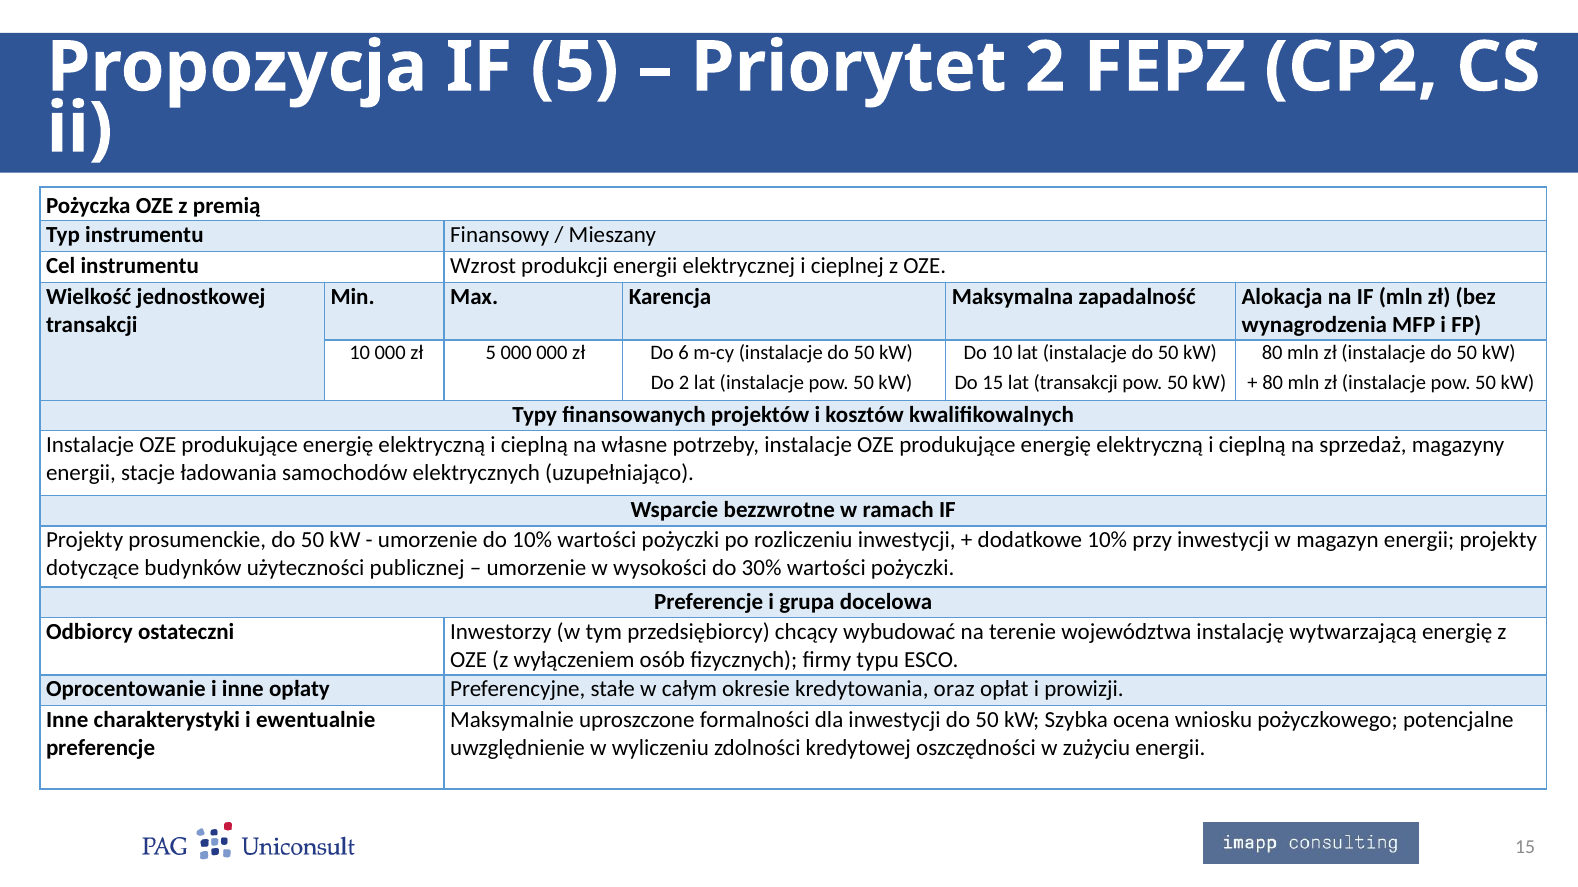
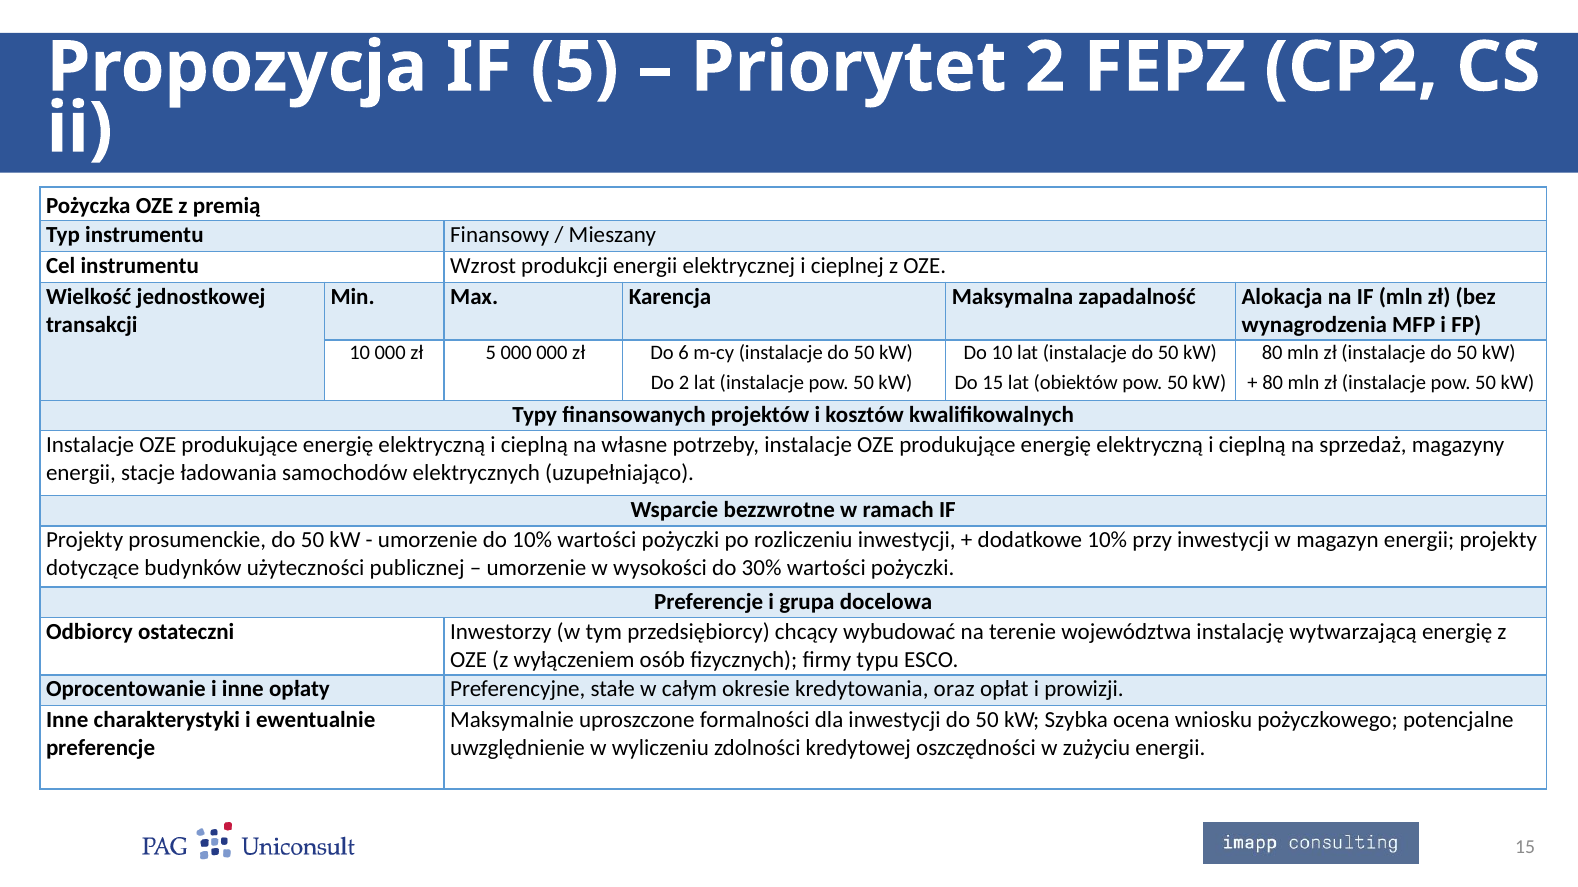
lat transakcji: transakcji -> obiektów
